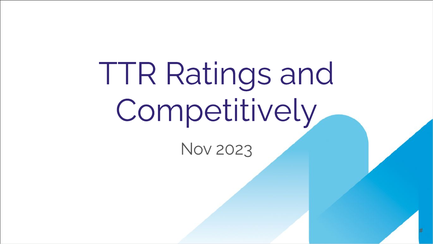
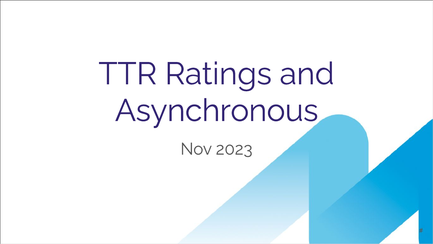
Competitively: Competitively -> Asynchronous
